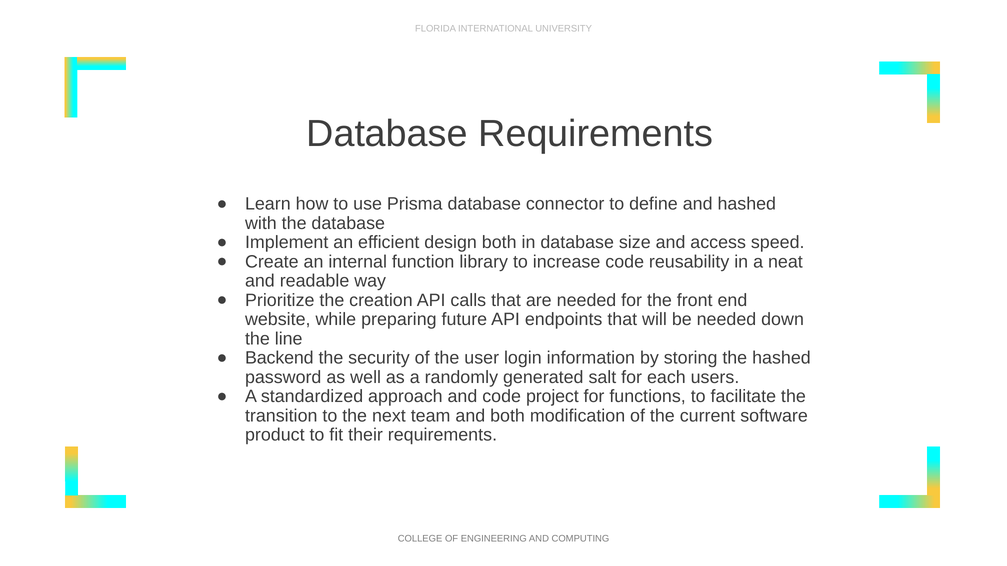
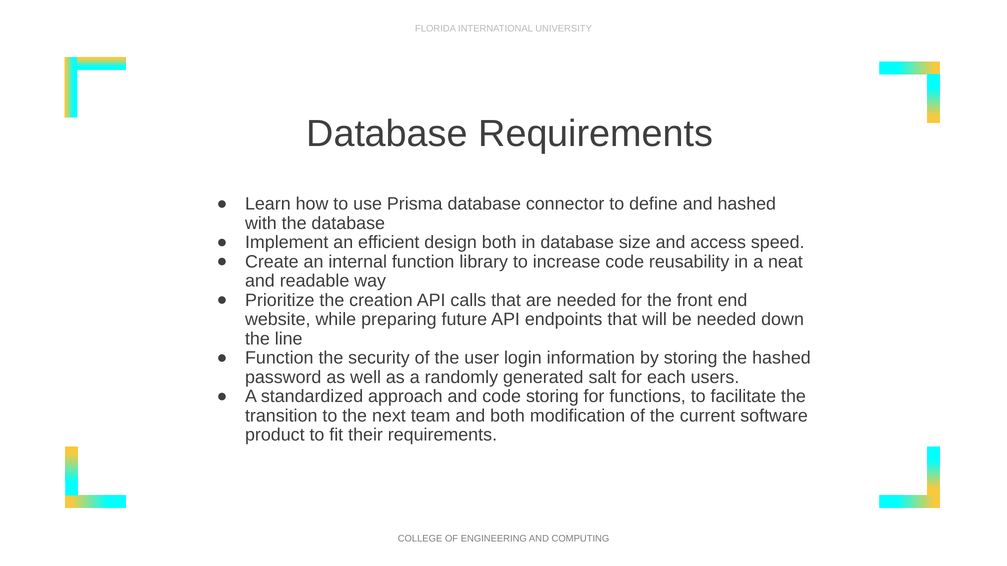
Backend at (279, 358): Backend -> Function
code project: project -> storing
